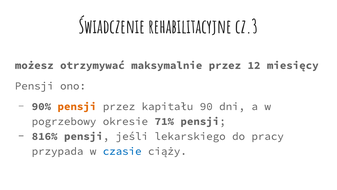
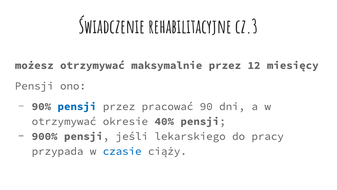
pensji at (77, 106) colour: orange -> blue
kapitału: kapitału -> pracować
pogrzebowy at (64, 121): pogrzebowy -> otrzymywać
71%: 71% -> 40%
816%: 816% -> 900%
